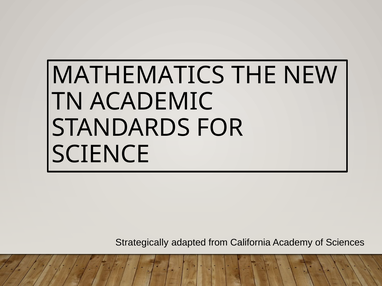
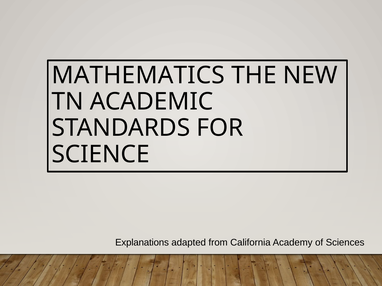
Strategically: Strategically -> Explanations
